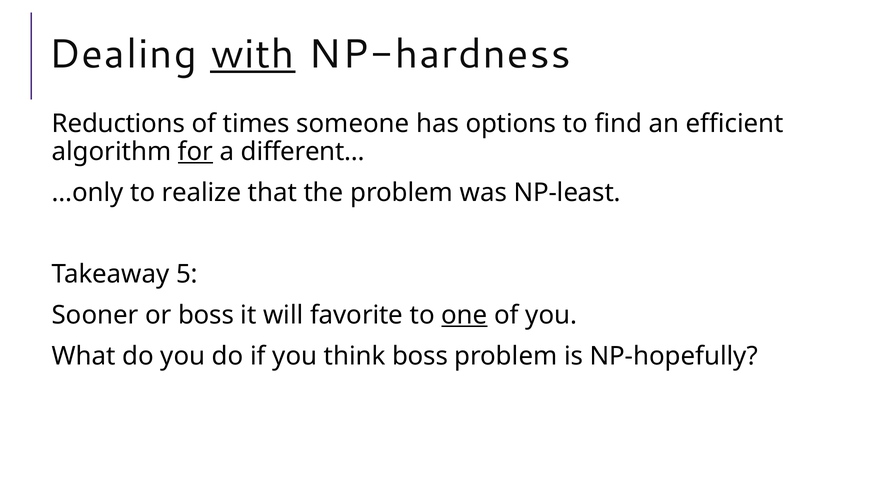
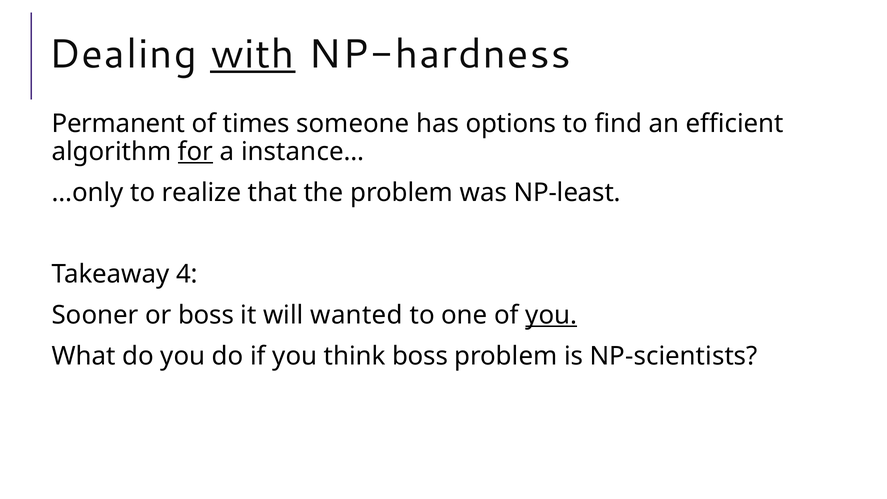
Reductions: Reductions -> Permanent
different…: different… -> instance…
5: 5 -> 4
favorite: favorite -> wanted
one underline: present -> none
you at (551, 315) underline: none -> present
NP-hopefully: NP-hopefully -> NP-scientists
